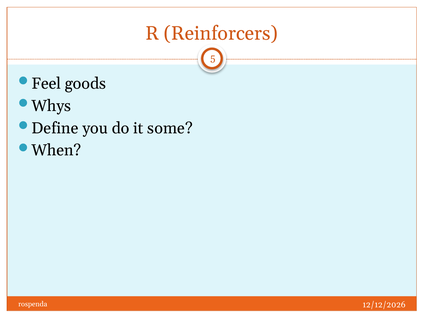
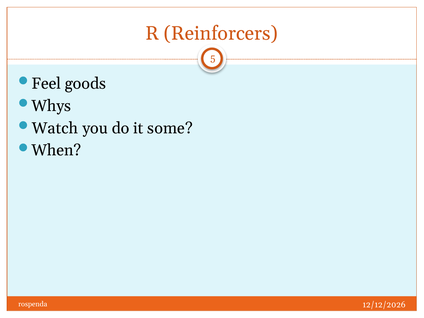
Define: Define -> Watch
